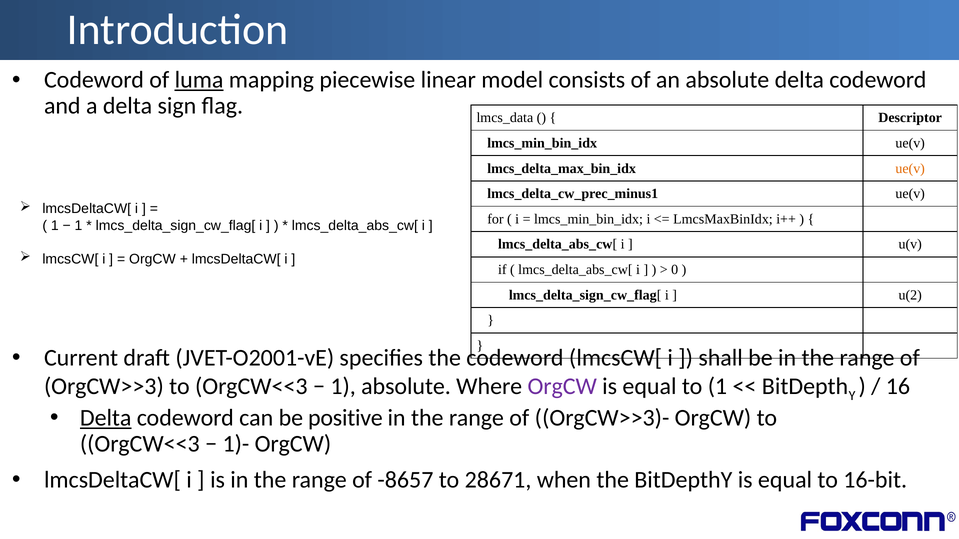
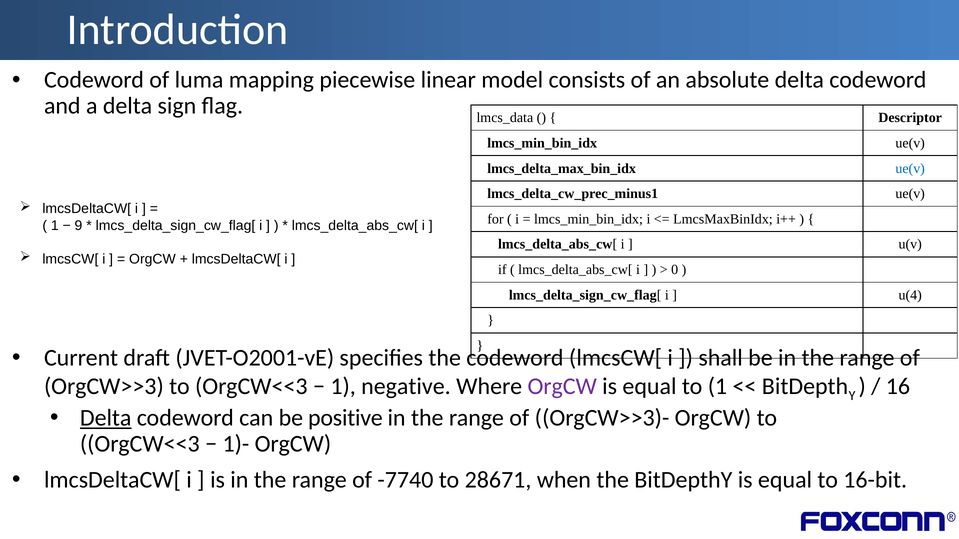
luma underline: present -> none
ue(v at (910, 169) colour: orange -> blue
1 at (79, 226): 1 -> 9
u(2: u(2 -> u(4
1 absolute: absolute -> negative
-8657: -8657 -> -7740
